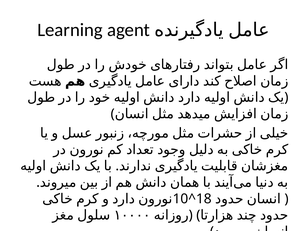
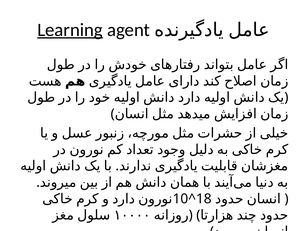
Learning underline: none -> present
